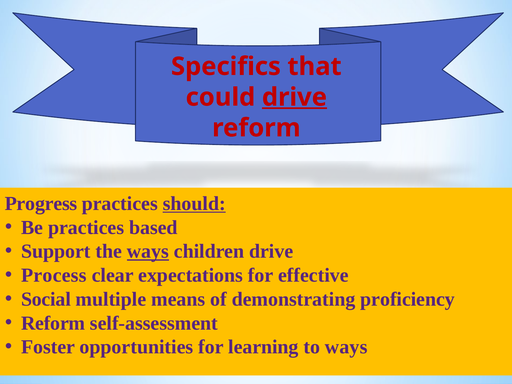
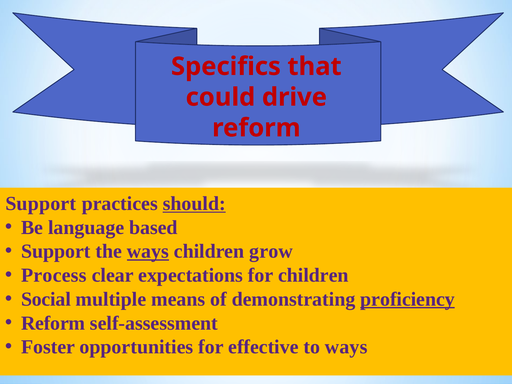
drive at (294, 97) underline: present -> none
Progress at (41, 204): Progress -> Support
Be practices: practices -> language
children drive: drive -> grow
for effective: effective -> children
proficiency underline: none -> present
learning: learning -> effective
